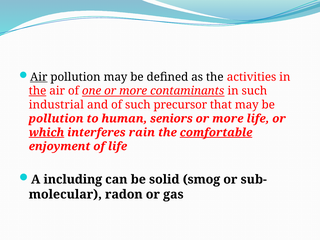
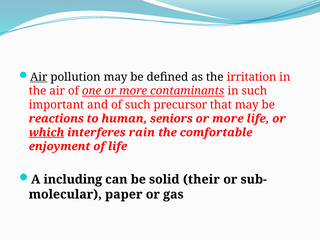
activities: activities -> irritation
the at (38, 91) underline: present -> none
industrial: industrial -> important
pollution at (56, 119): pollution -> reactions
comfortable underline: present -> none
smog: smog -> their
radon: radon -> paper
